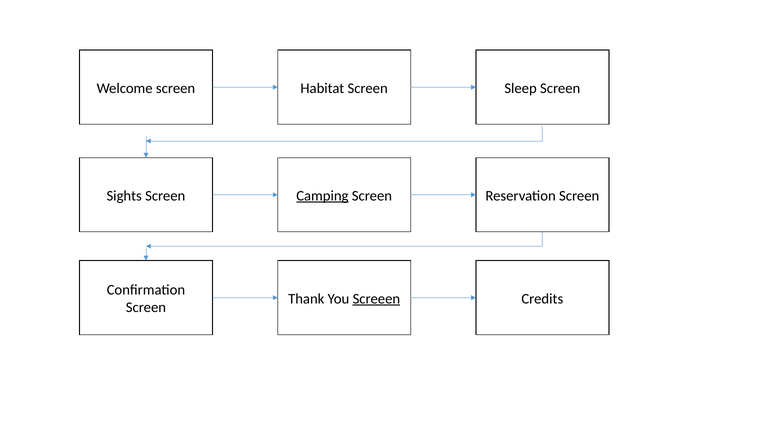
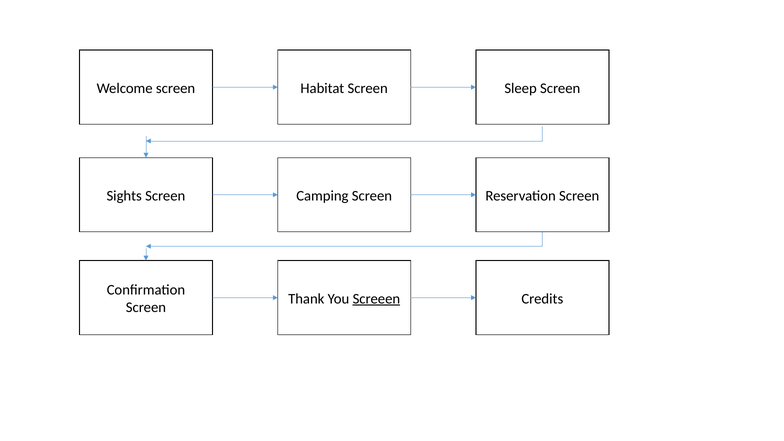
Camping underline: present -> none
